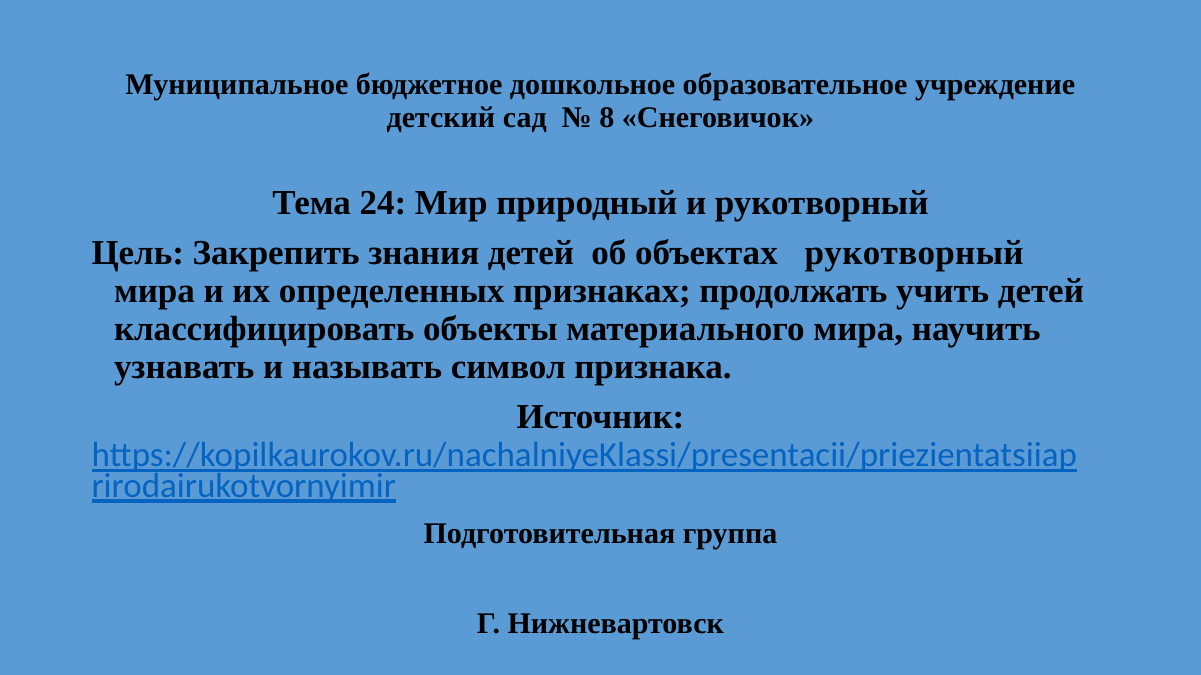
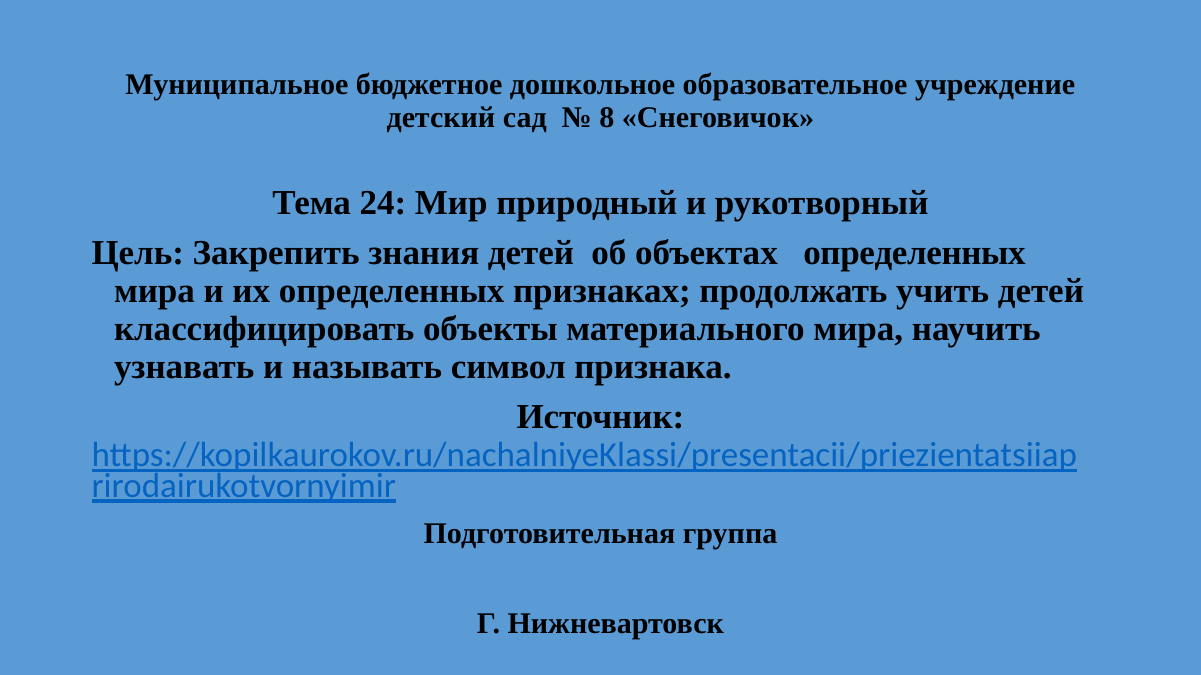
объектах рукотворный: рукотворный -> определенных
